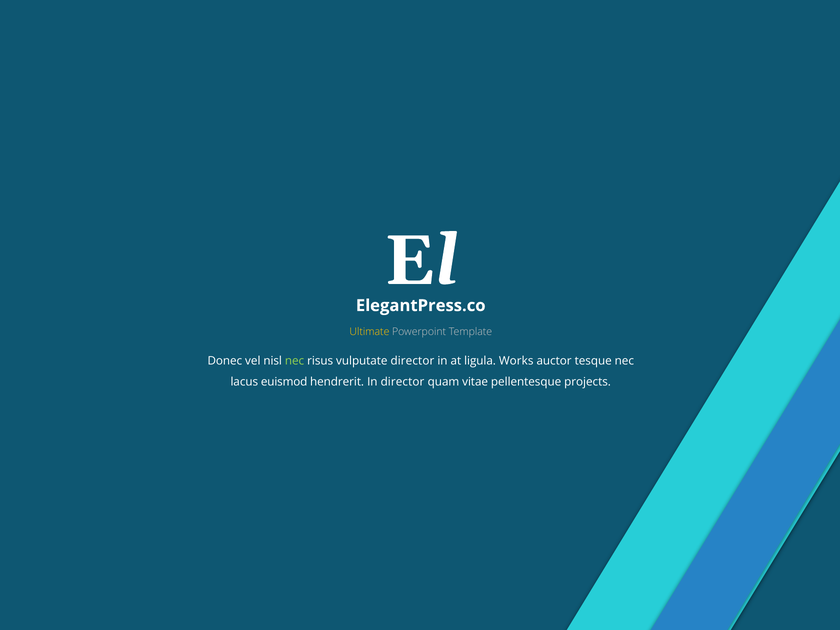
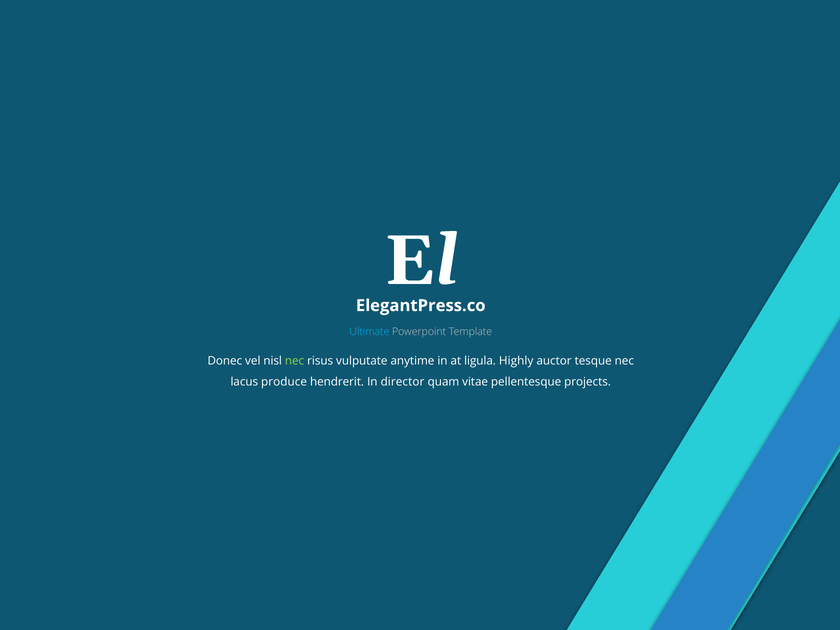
Ultimate colour: yellow -> light blue
vulputate director: director -> anytime
Works: Works -> Highly
euismod: euismod -> produce
